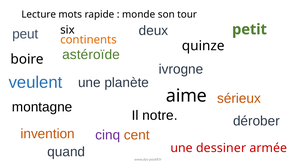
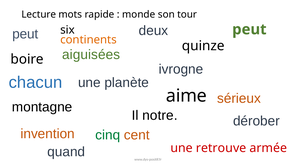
petit at (249, 29): petit -> peut
astéroïde: astéroïde -> aiguisées
veulent: veulent -> chacun
cinq colour: purple -> green
dessiner: dessiner -> retrouve
